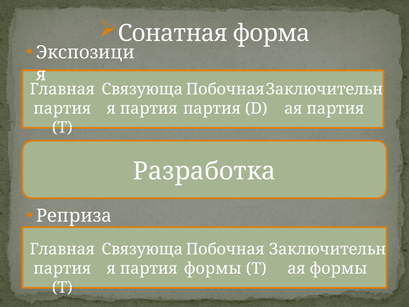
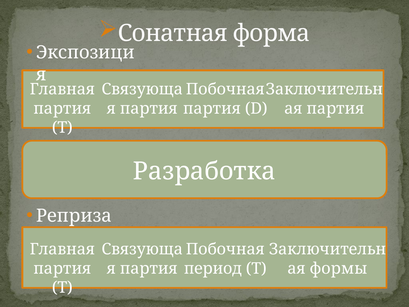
формы at (213, 268): формы -> период
